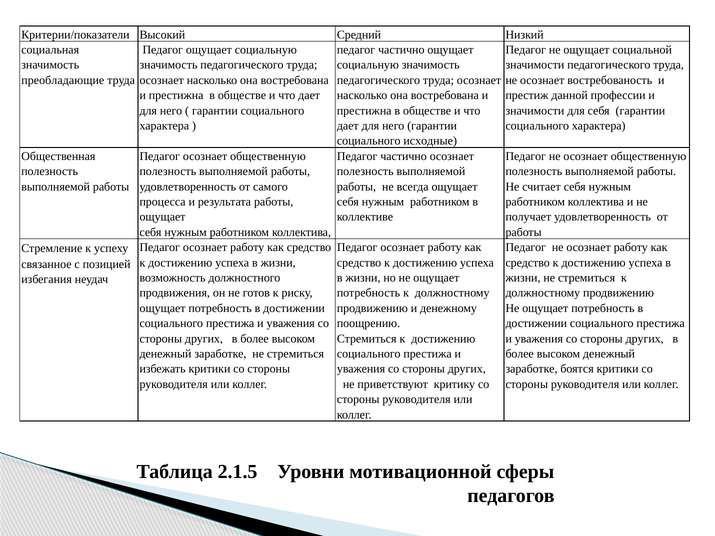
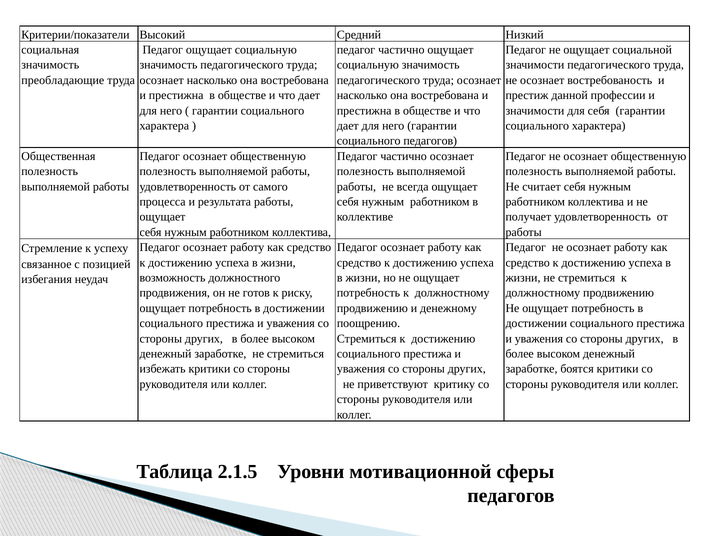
социального исходные: исходные -> педагогов
